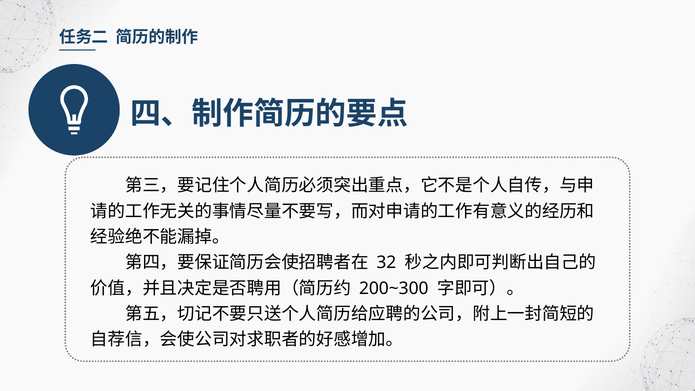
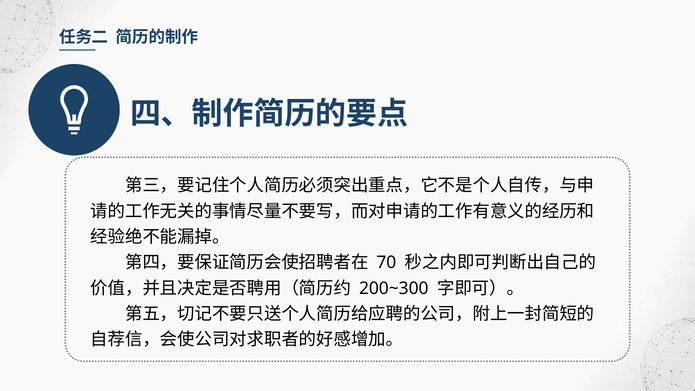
32: 32 -> 70
